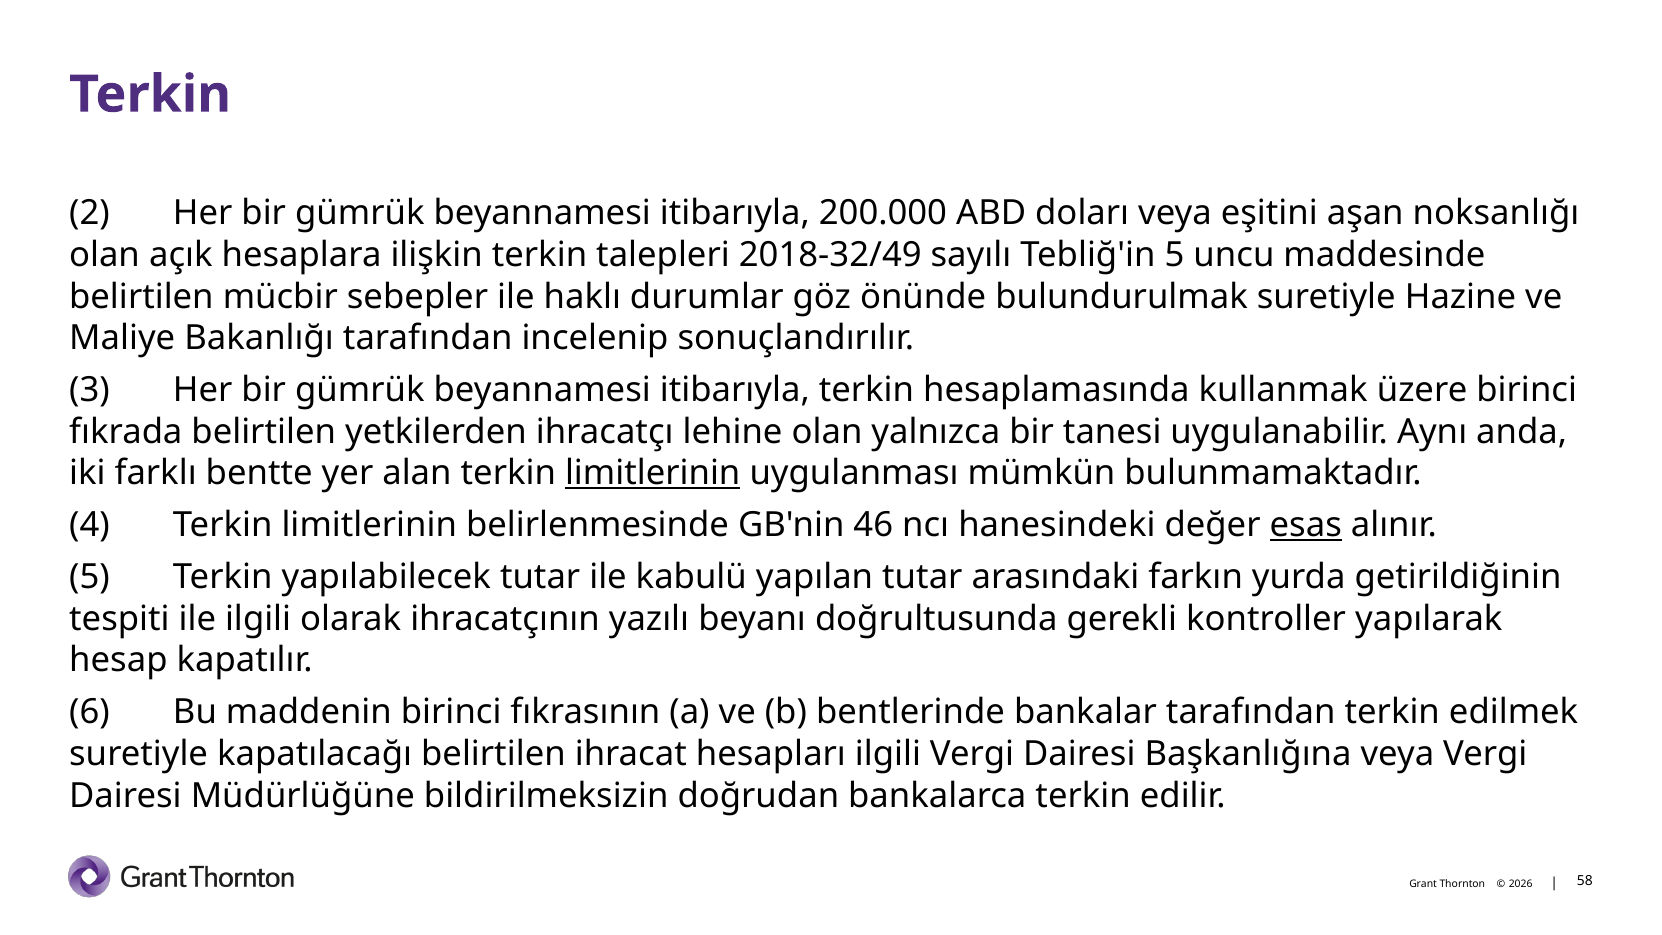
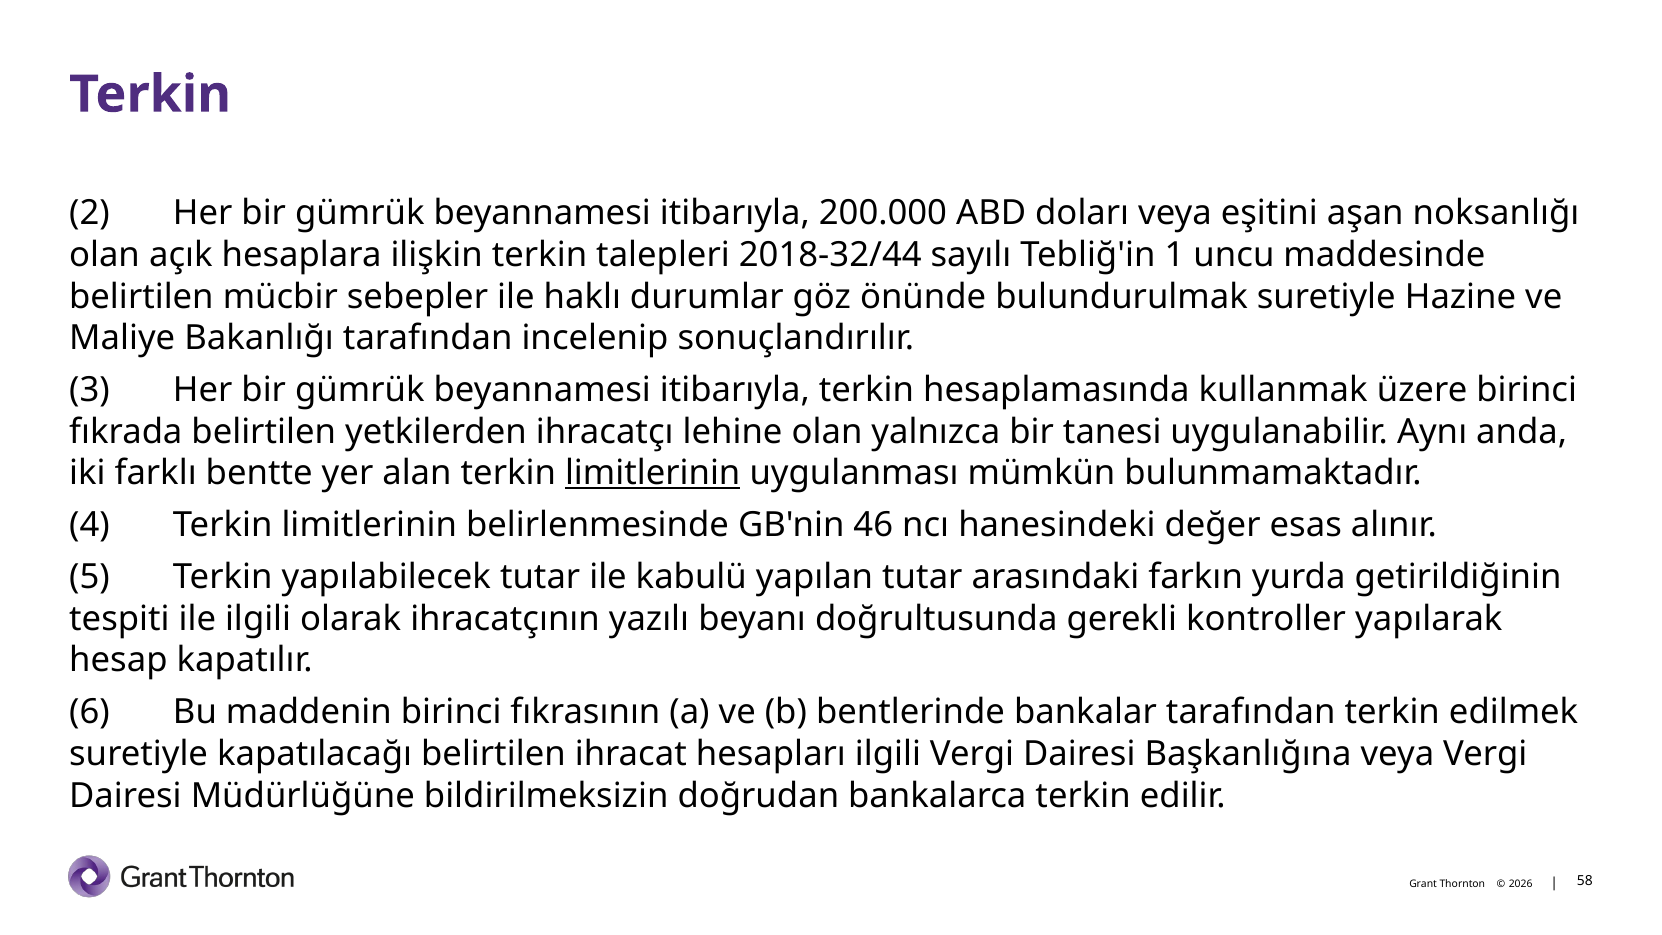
2018-32/49: 2018-32/49 -> 2018-32/44
Tebliğ'in 5: 5 -> 1
esas underline: present -> none
